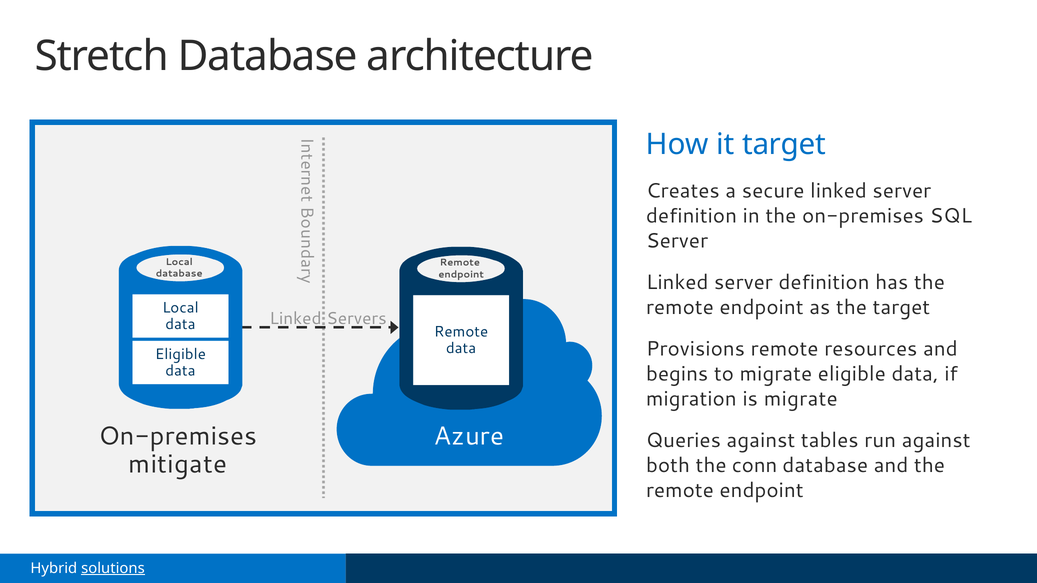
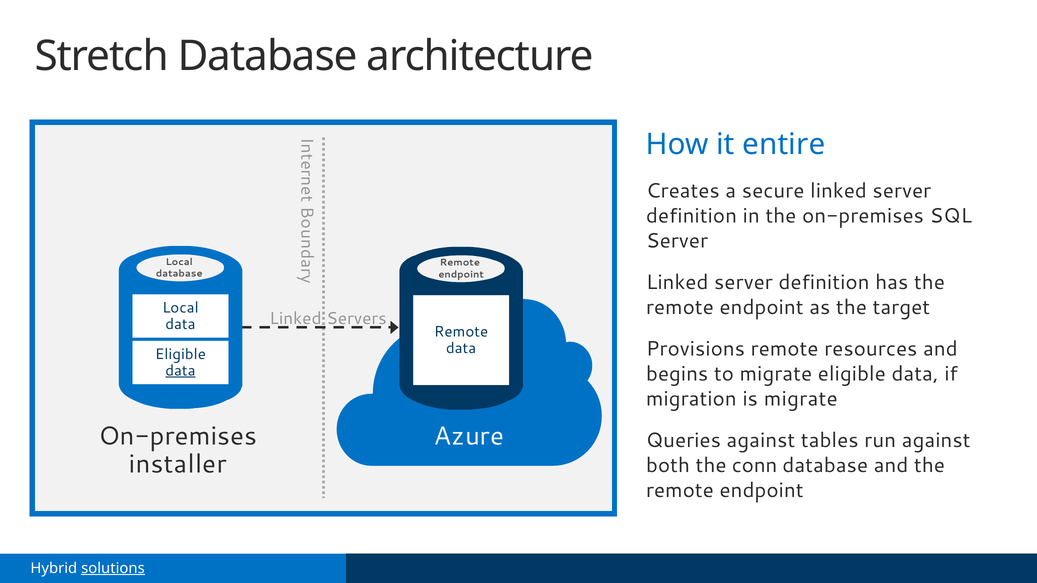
it target: target -> entire
data at (180, 371) underline: none -> present
mitigate: mitigate -> installer
